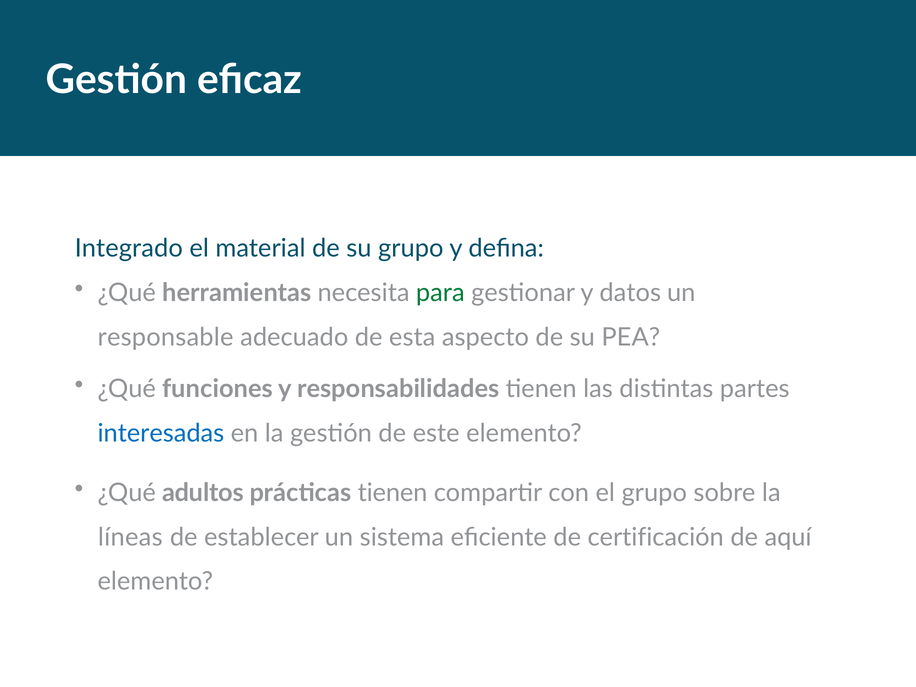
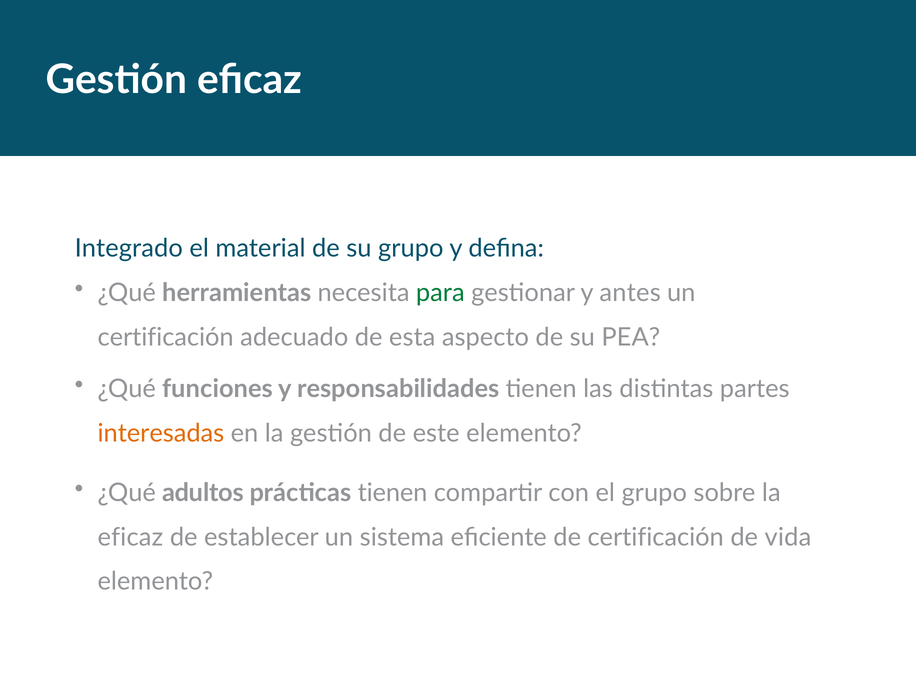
datos: datos -> antes
responsable at (166, 337): responsable -> certificación
interesadas colour: blue -> orange
líneas at (130, 537): líneas -> eficaz
aquí: aquí -> vida
